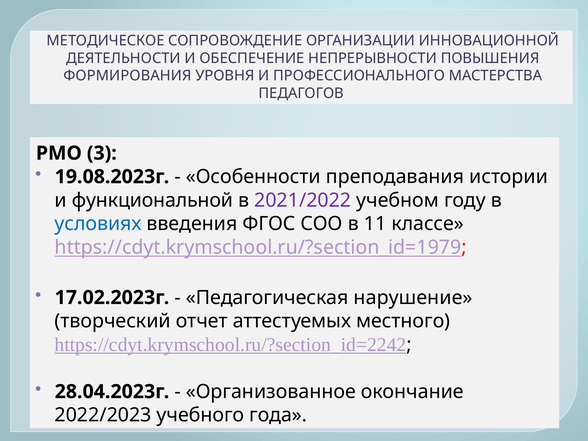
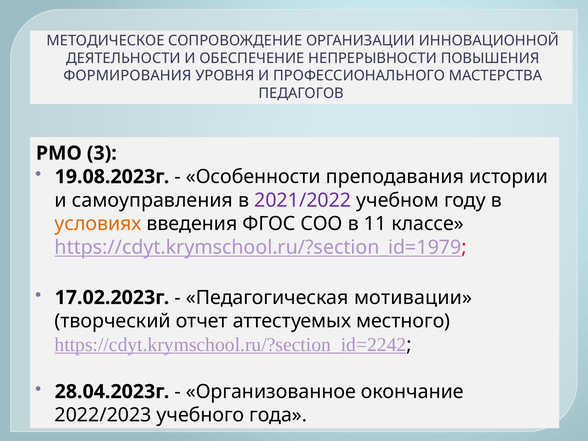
функциональной: функциональной -> самоуправления
условиях colour: blue -> orange
нарушение: нарушение -> мотивации
